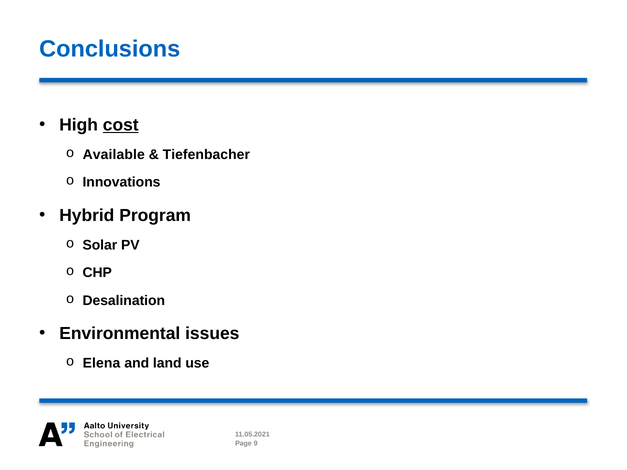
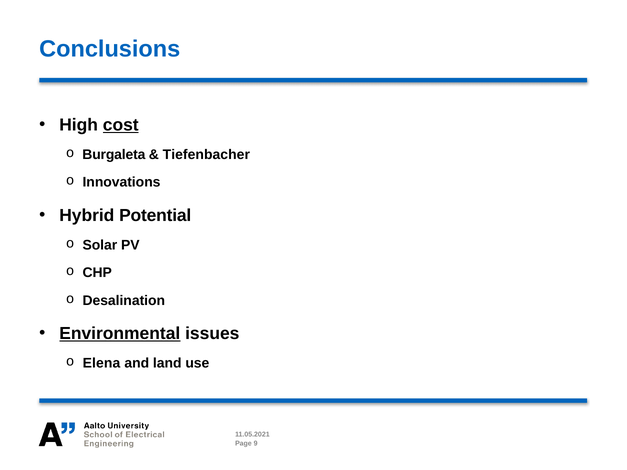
Available: Available -> Burgaleta
Program: Program -> Potential
Environmental underline: none -> present
